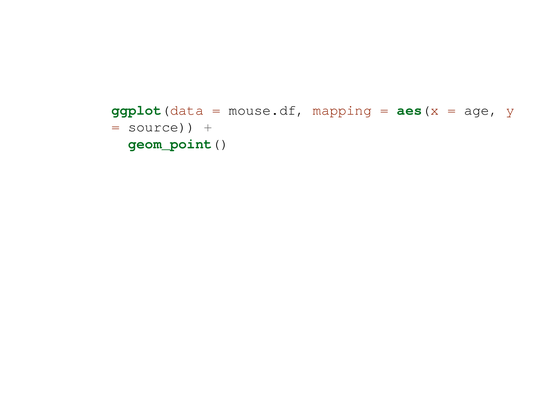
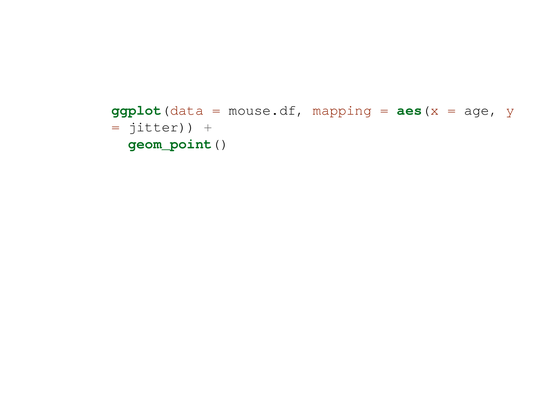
source: source -> jitter
